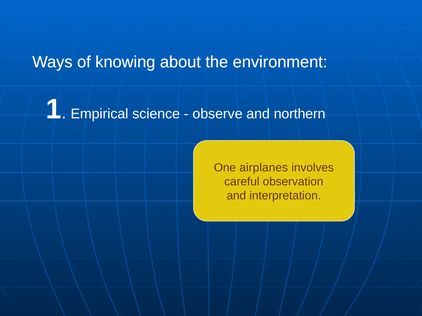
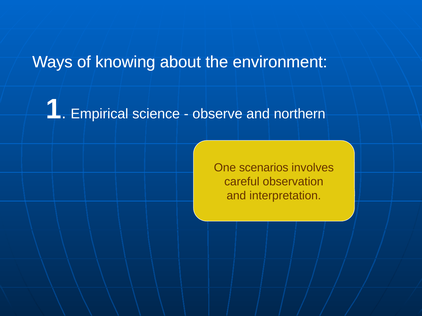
airplanes: airplanes -> scenarios
